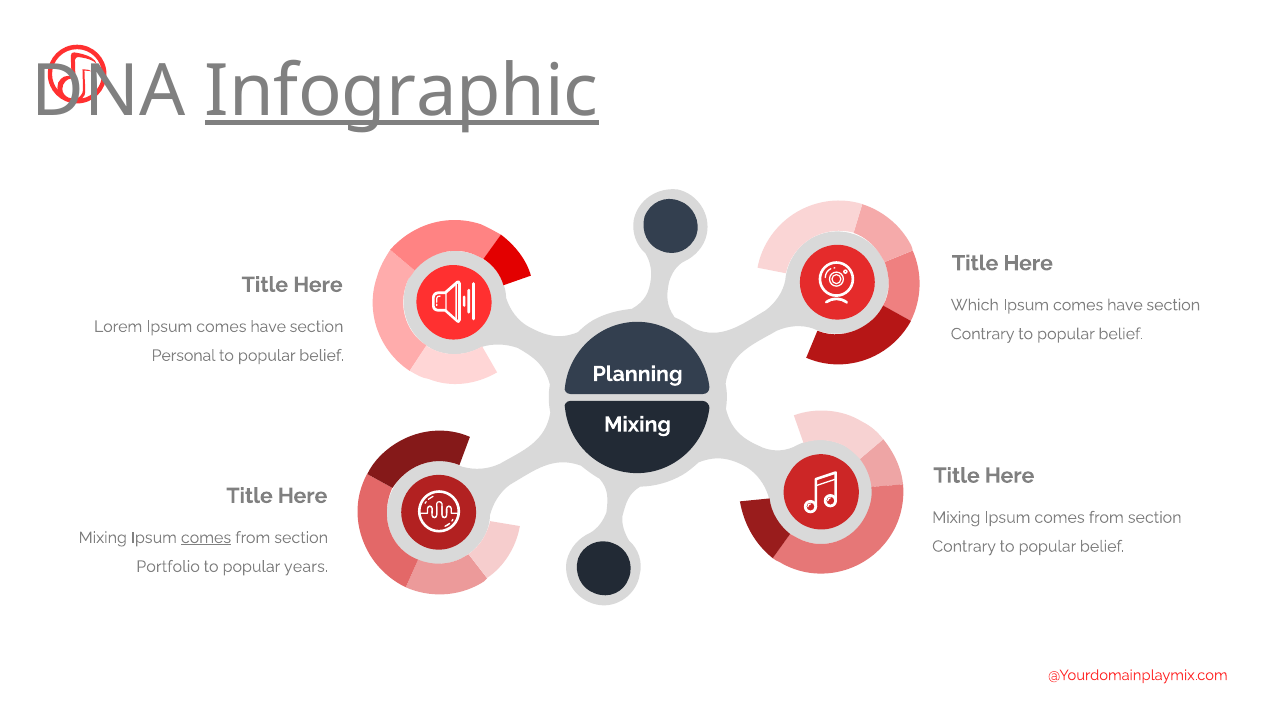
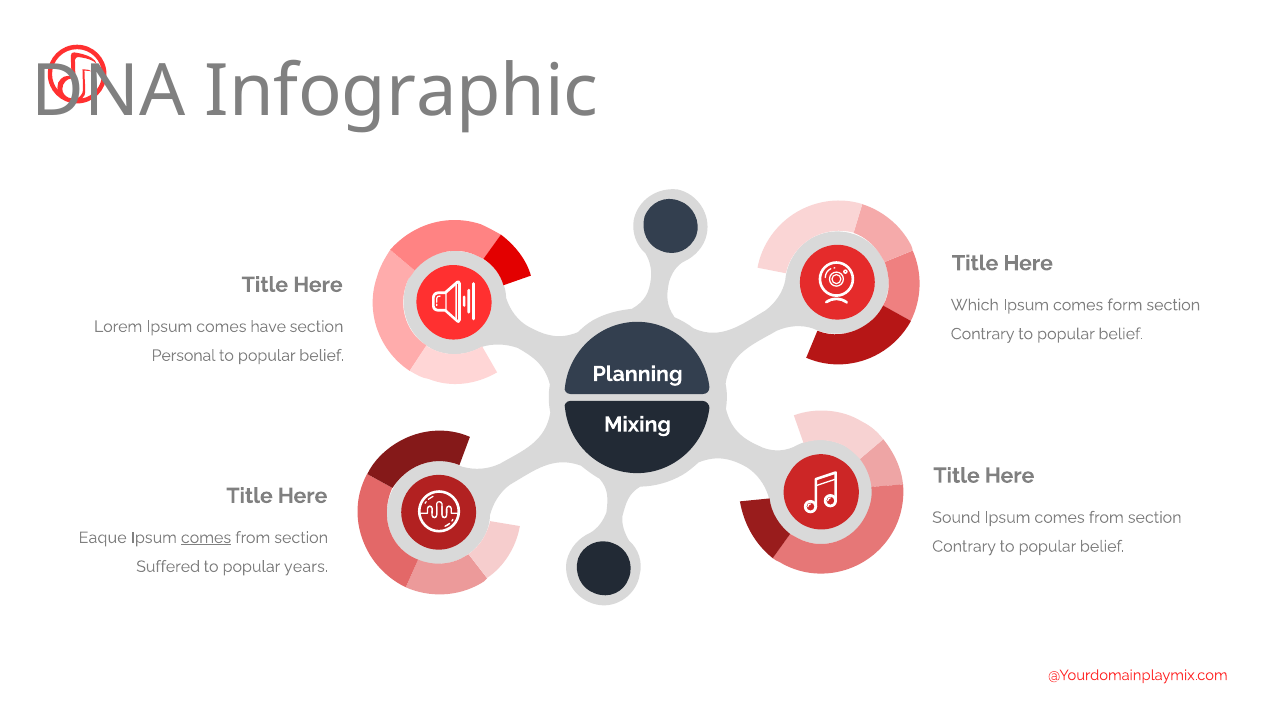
Infographic underline: present -> none
have at (1125, 305): have -> form
Mixing at (956, 518): Mixing -> Sound
Mixing at (103, 538): Mixing -> Eaque
Portfolio: Portfolio -> Suffered
